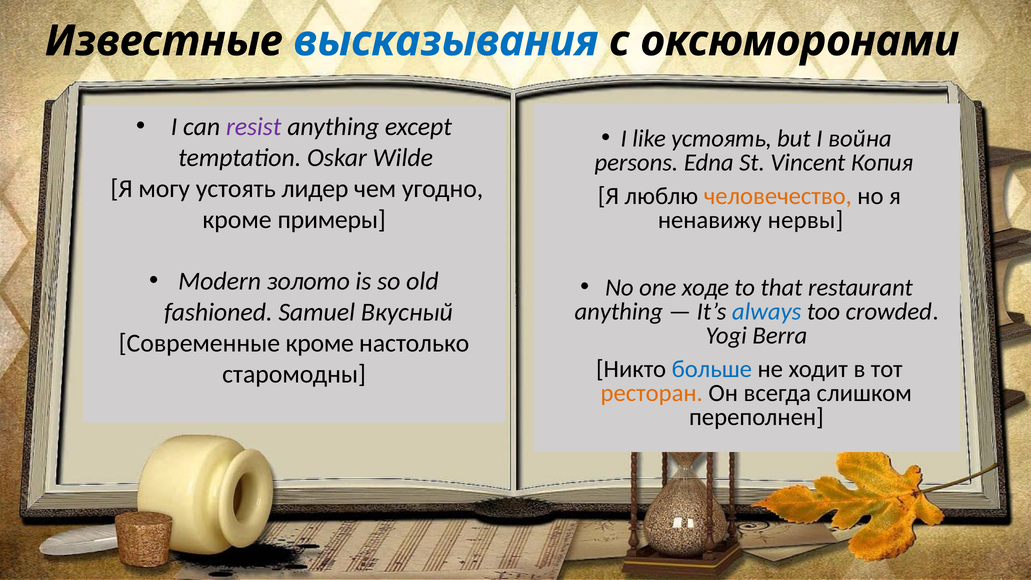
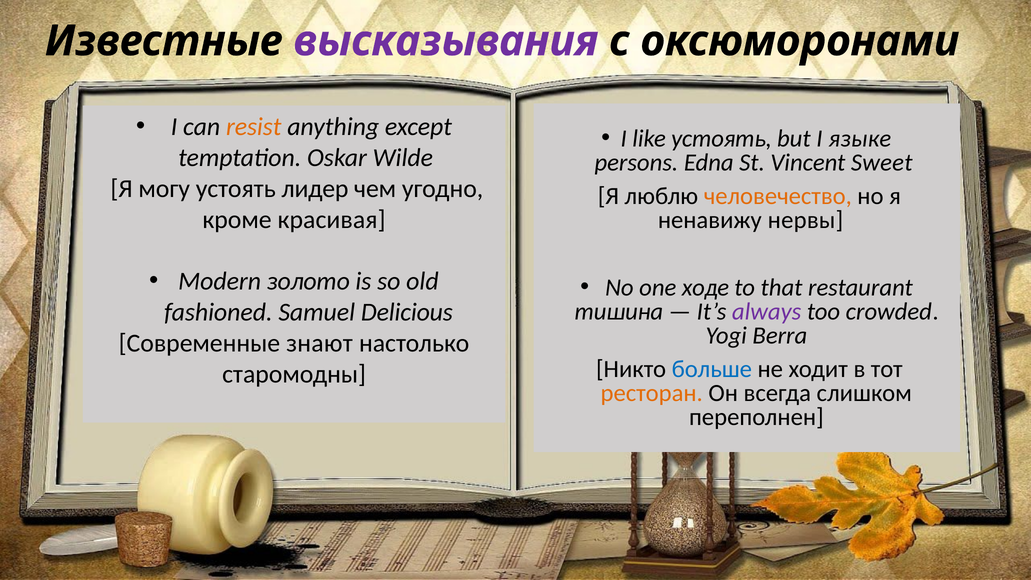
высказывания colour: blue -> purple
resist colour: purple -> orange
война: война -> языке
Копия: Копия -> Sweet
примеры: примеры -> красивая
anything at (619, 311): anything -> тишина
always colour: blue -> purple
Вкусный: Вкусный -> Delicious
Современные кроме: кроме -> знают
